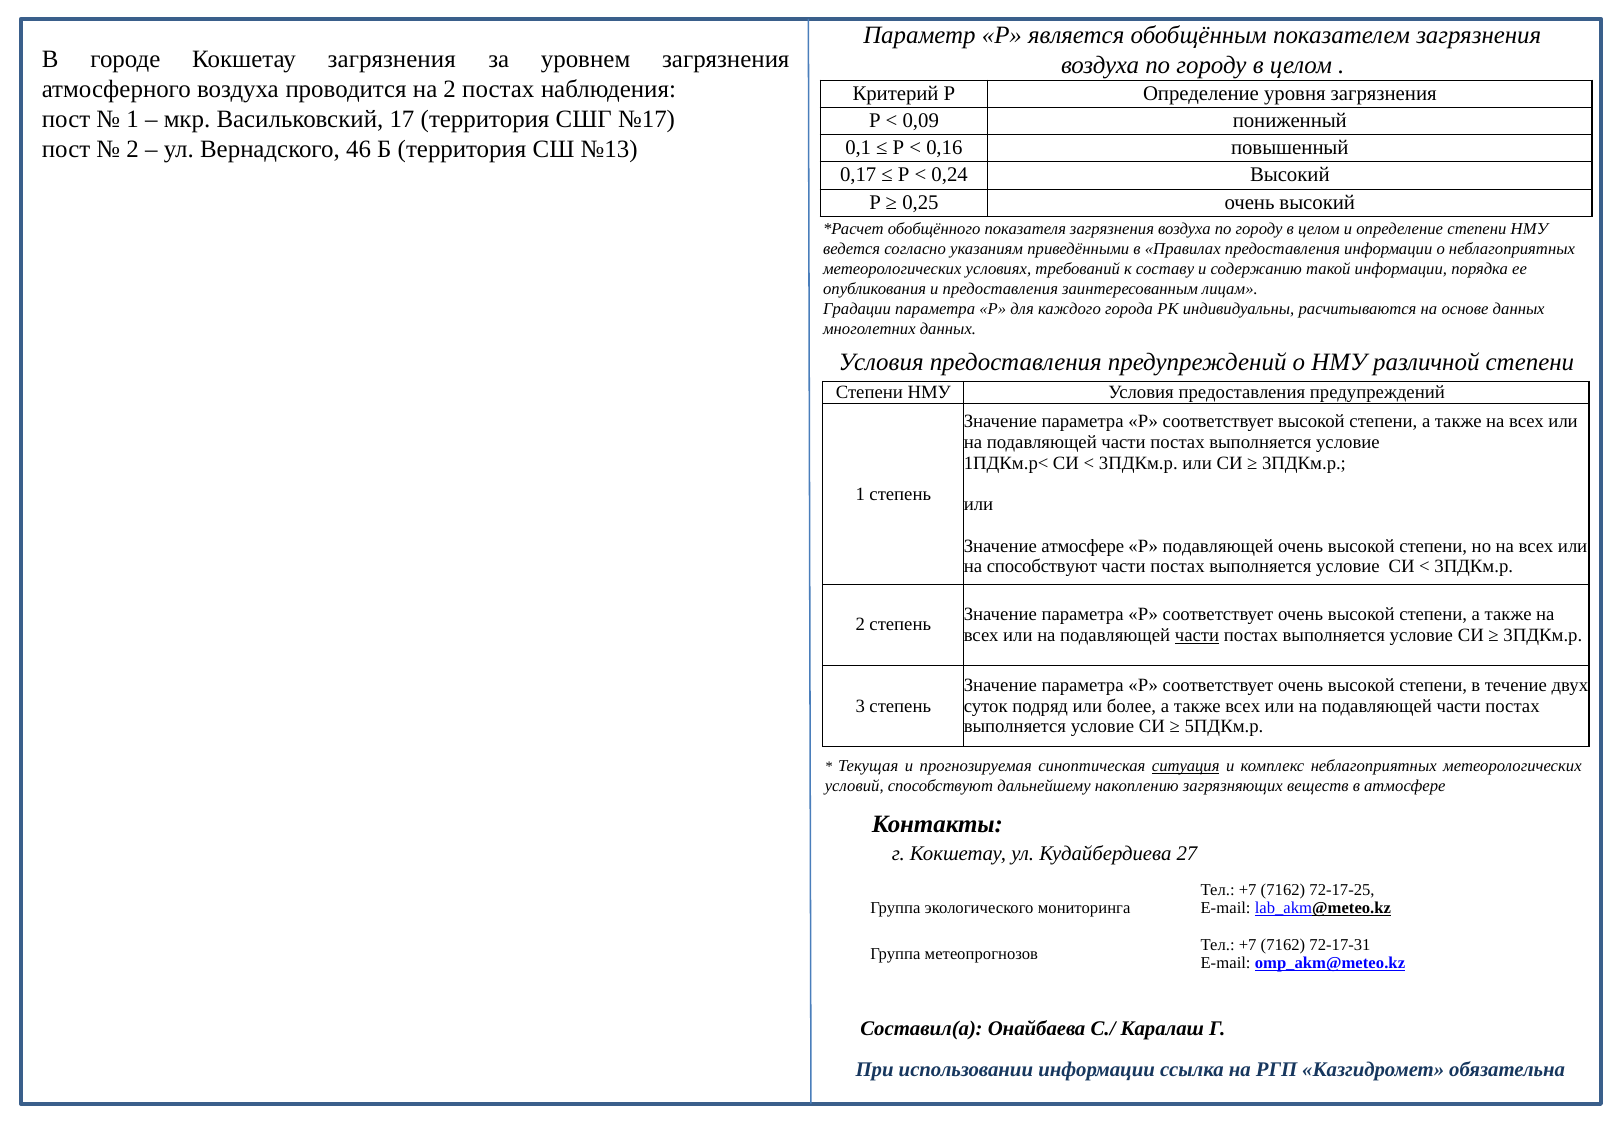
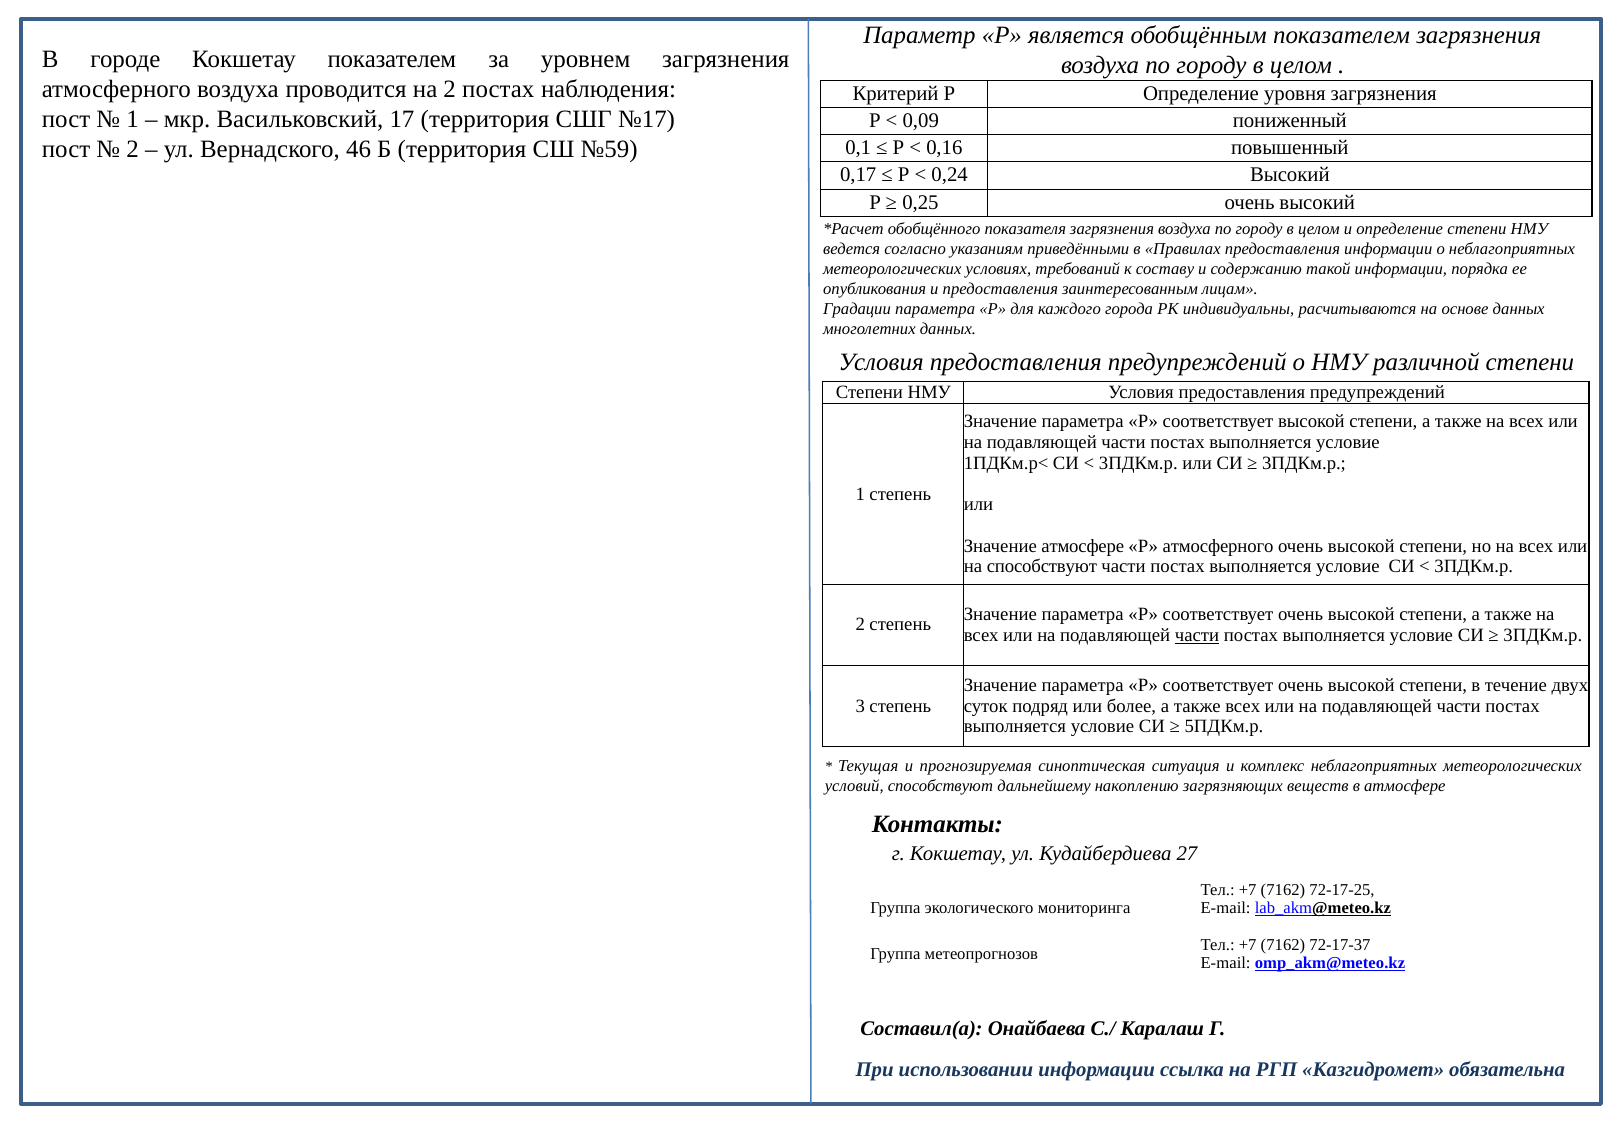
Кокшетау загрязнения: загрязнения -> показателем
№13: №13 -> №59
Р подавляющей: подавляющей -> атмосферного
ситуация underline: present -> none
72-17-31: 72-17-31 -> 72-17-37
